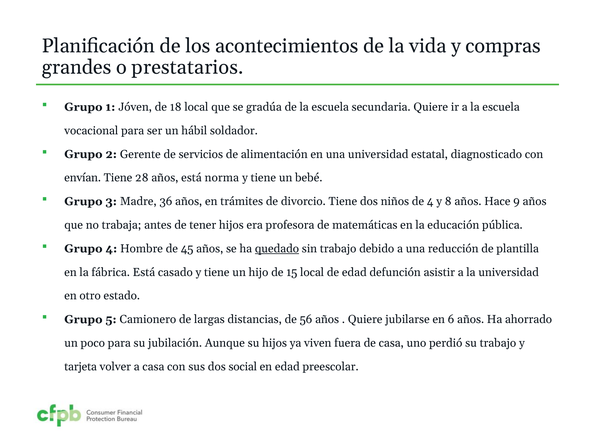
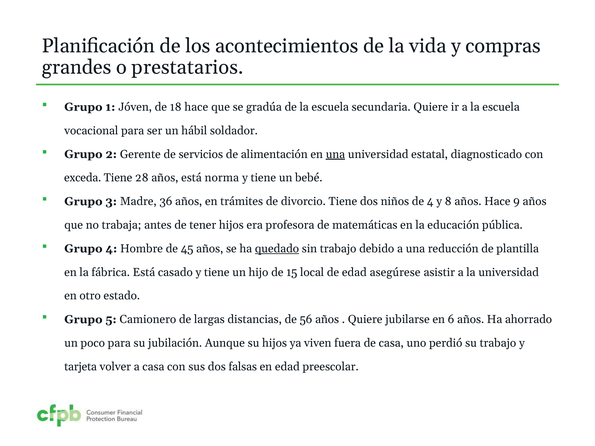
18 local: local -> hace
una at (335, 154) underline: none -> present
envían: envían -> exceda
defunción: defunción -> asegúrese
social: social -> falsas
